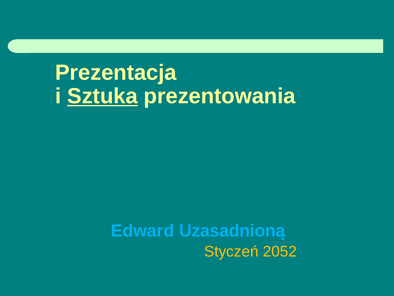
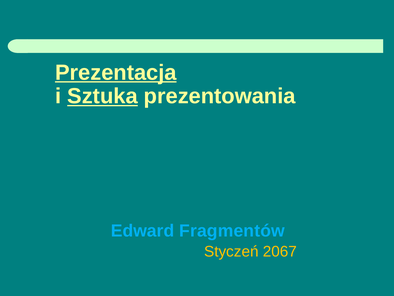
Prezentacja underline: none -> present
Uzasadnioną: Uzasadnioną -> Fragmentów
2052: 2052 -> 2067
